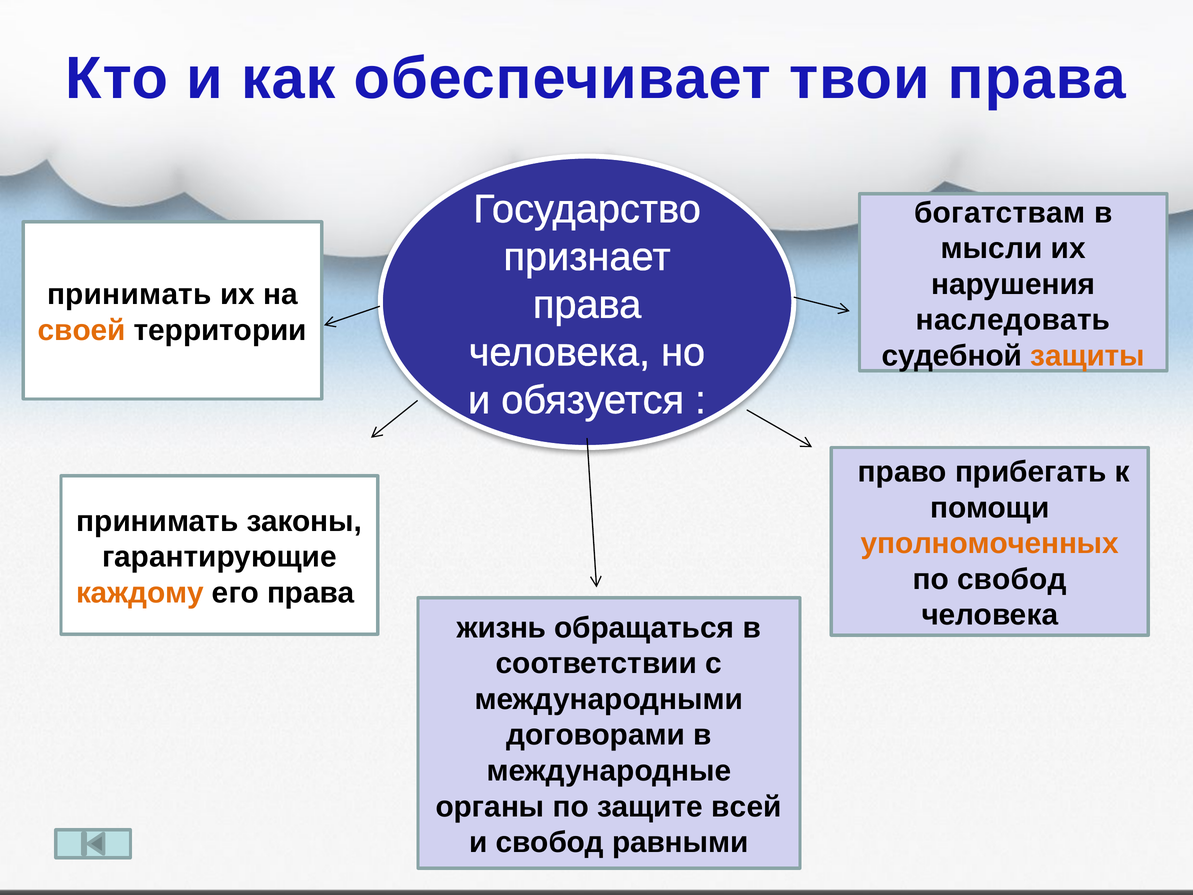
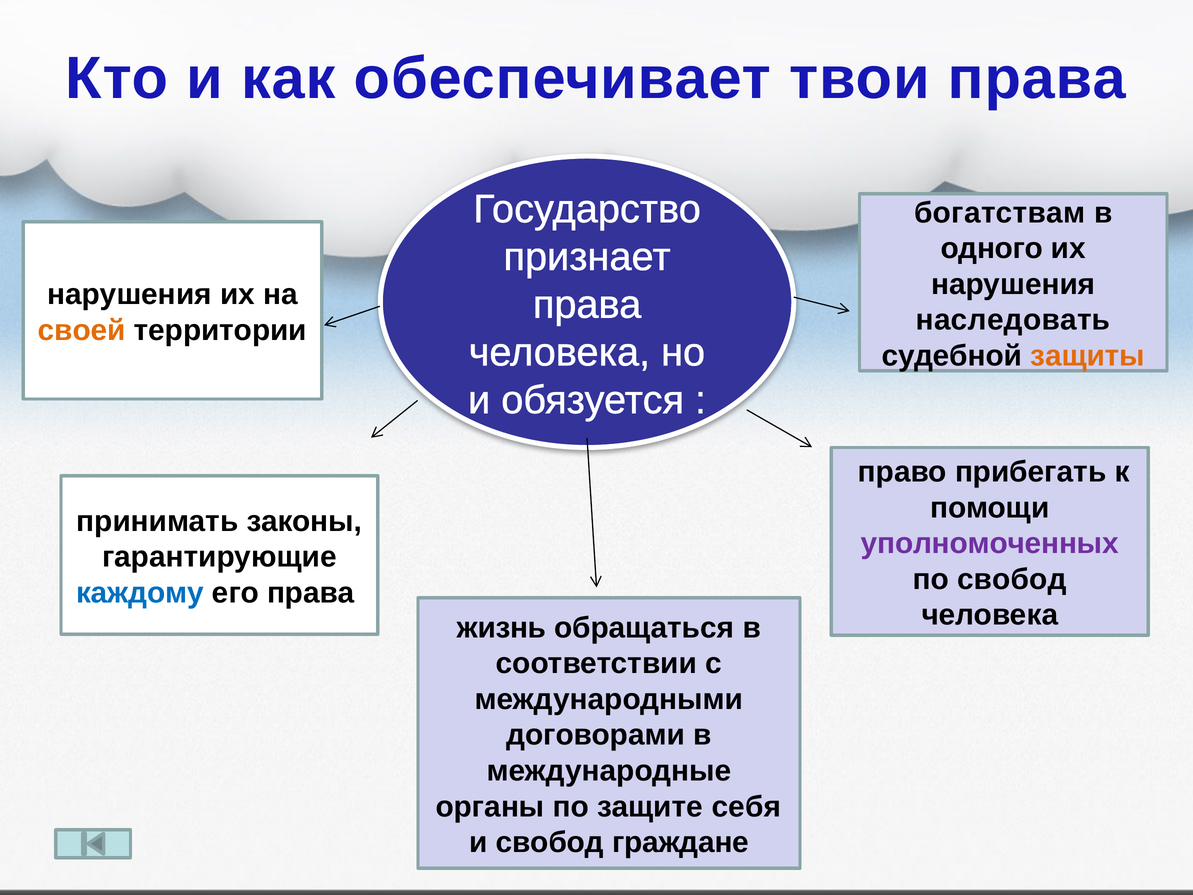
мысли: мысли -> одного
принимать at (129, 295): принимать -> нарушения
уполномоченных colour: orange -> purple
каждому colour: orange -> blue
всей: всей -> себя
равными: равными -> граждане
